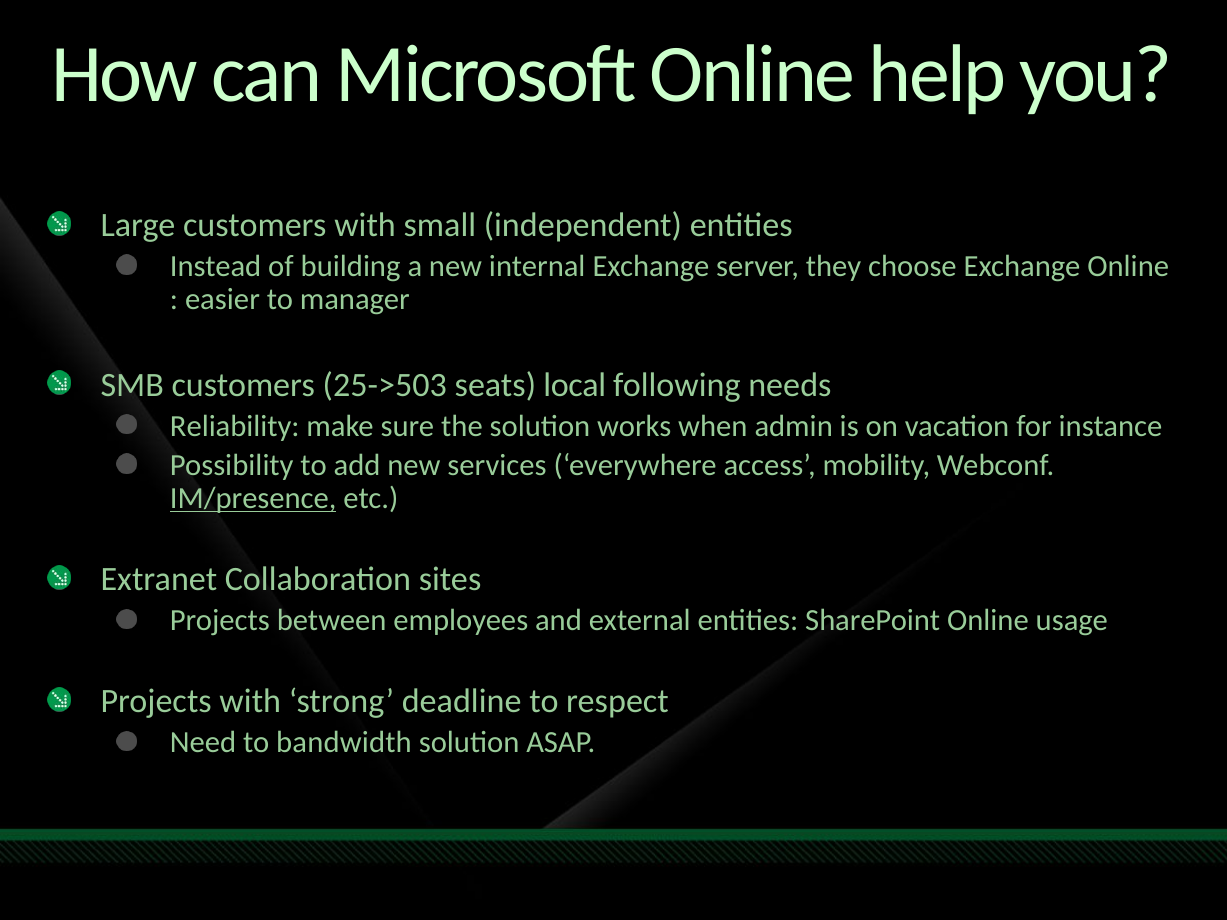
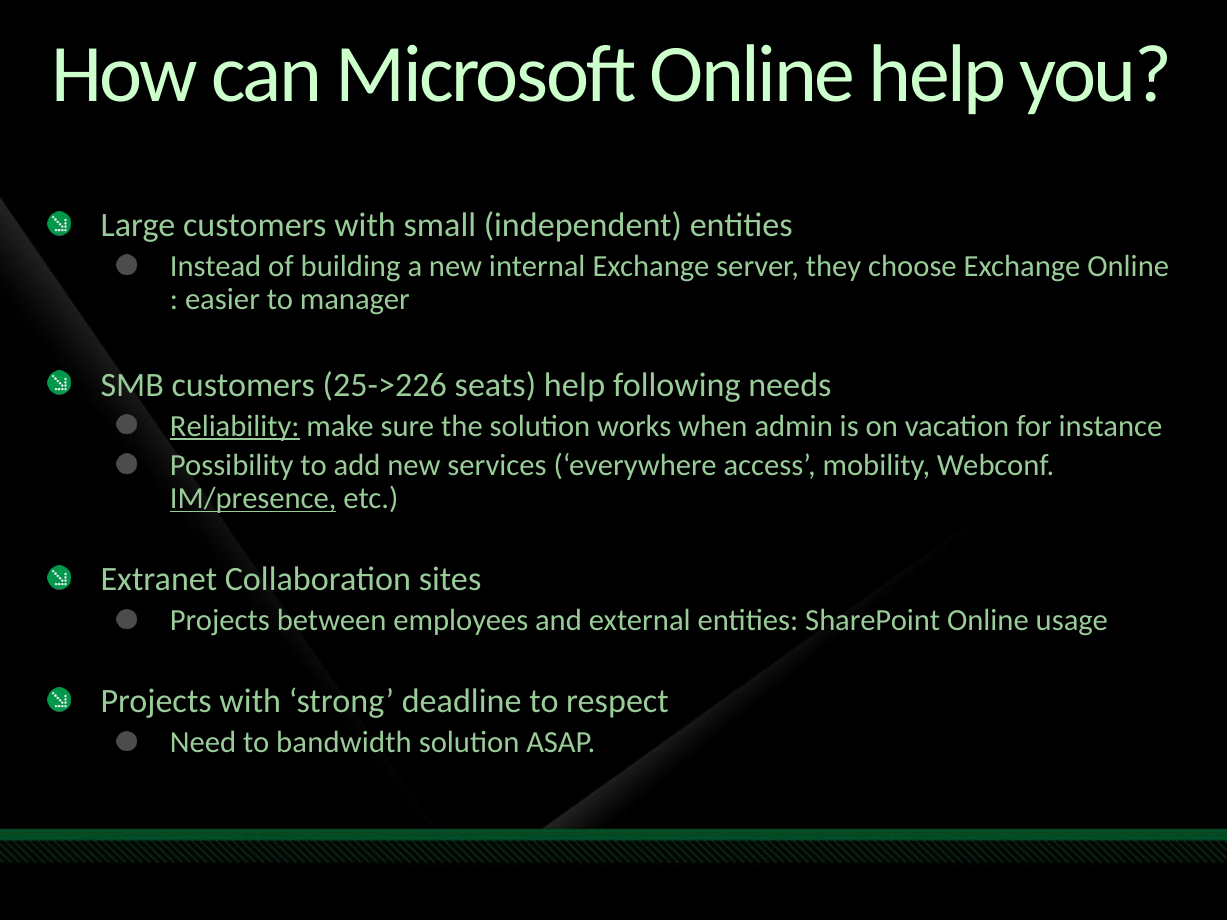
25->503: 25->503 -> 25->226
seats local: local -> help
Reliability underline: none -> present
